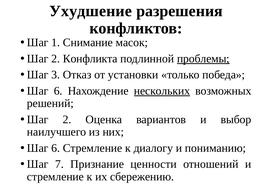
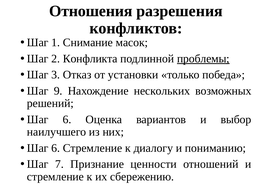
Ухудшение: Ухудшение -> Отношения
6 at (58, 91): 6 -> 9
нескольких underline: present -> none
2 at (67, 119): 2 -> 6
